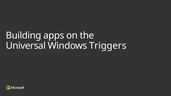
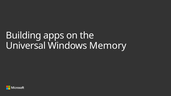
Triggers: Triggers -> Memory
